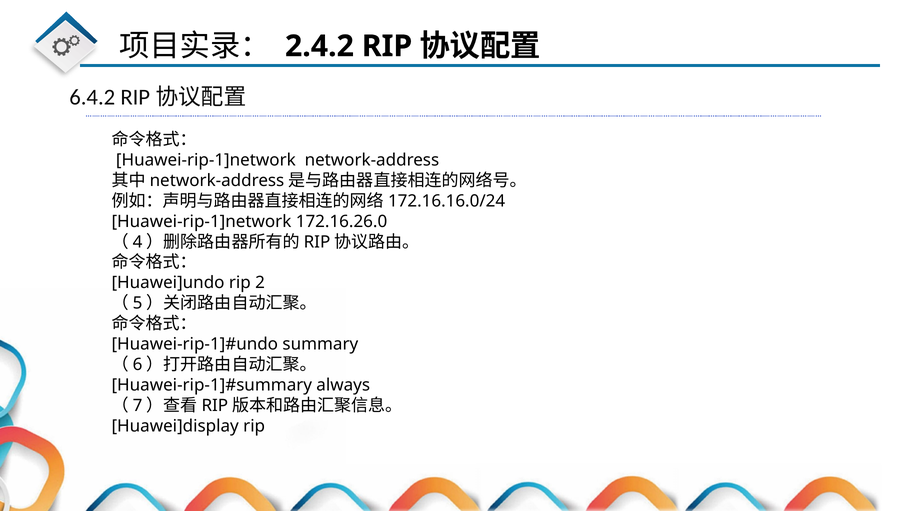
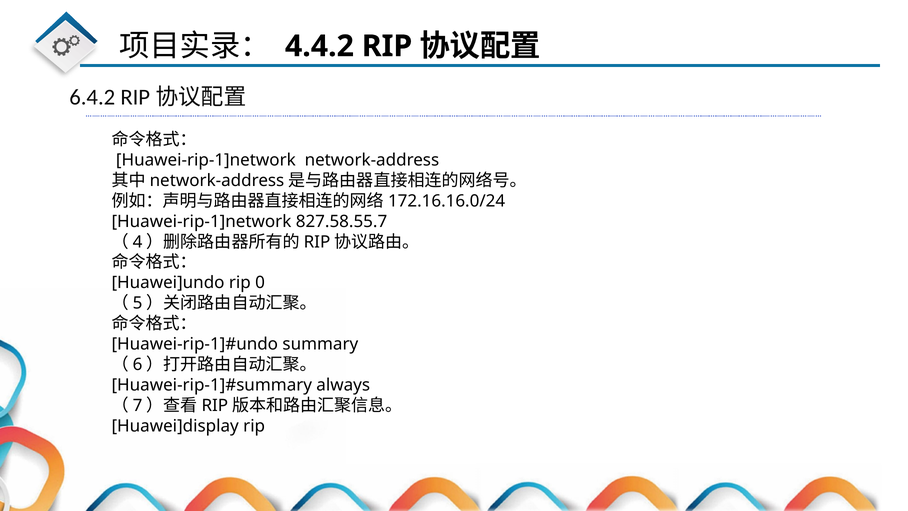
2.4.2: 2.4.2 -> 4.4.2
172.16.26.0: 172.16.26.0 -> 827.58.55.7
2: 2 -> 0
